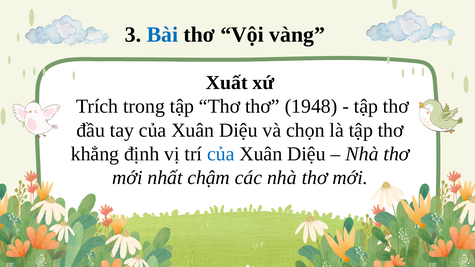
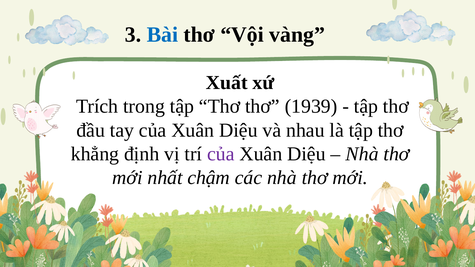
1948: 1948 -> 1939
chọn: chọn -> nhau
của at (221, 154) colour: blue -> purple
